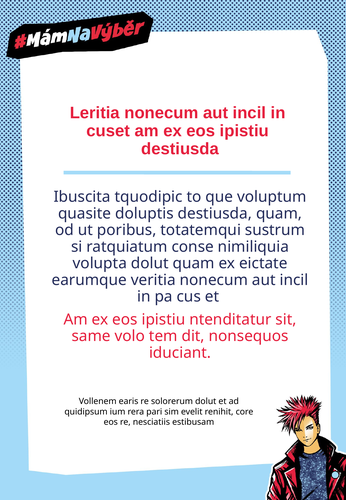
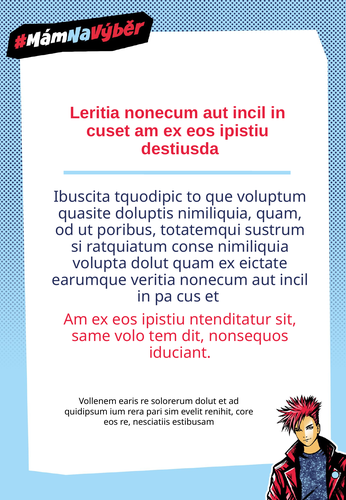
doluptis destiusda: destiusda -> nimiliquia
